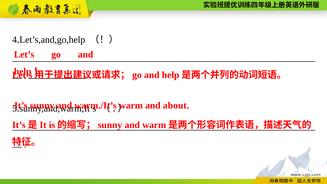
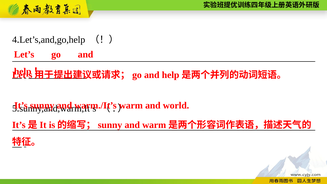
about: about -> world
